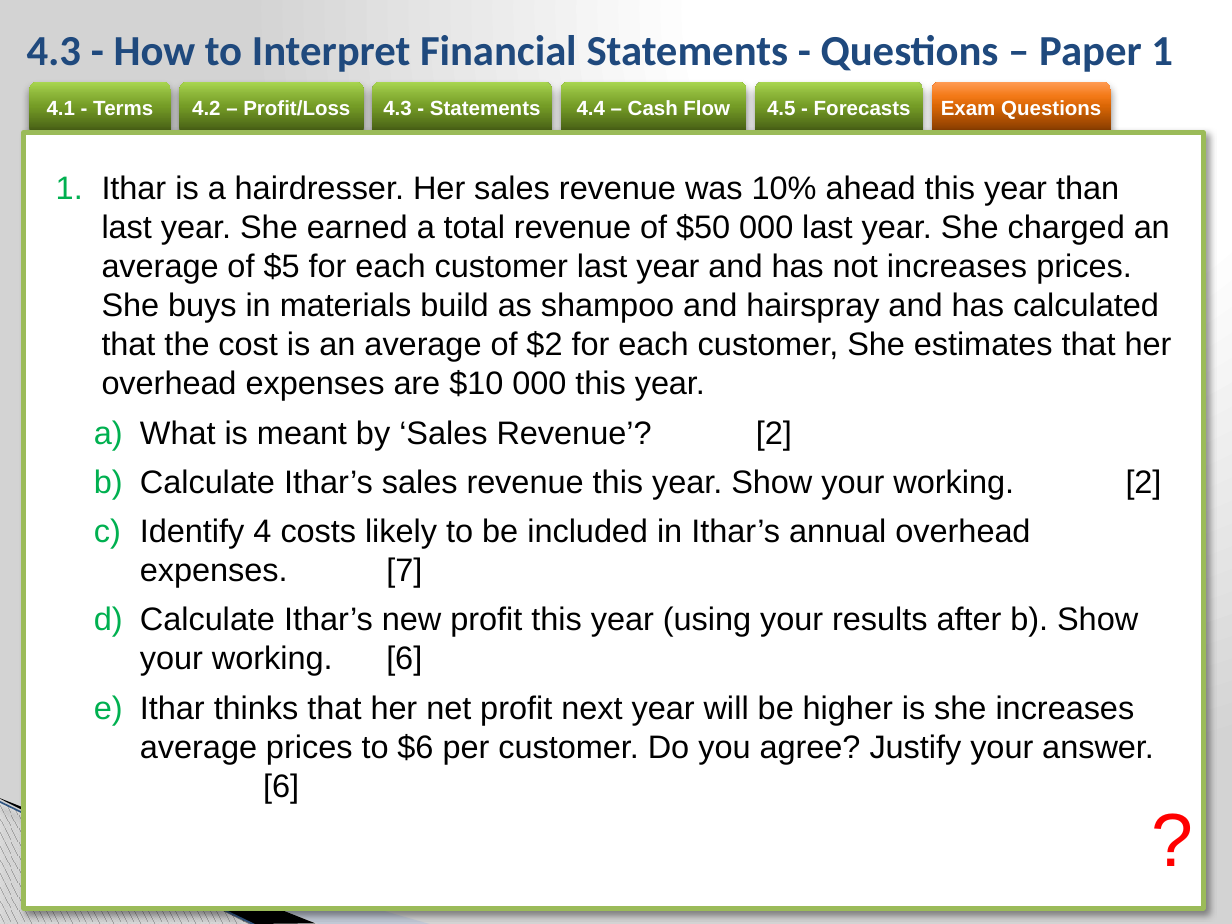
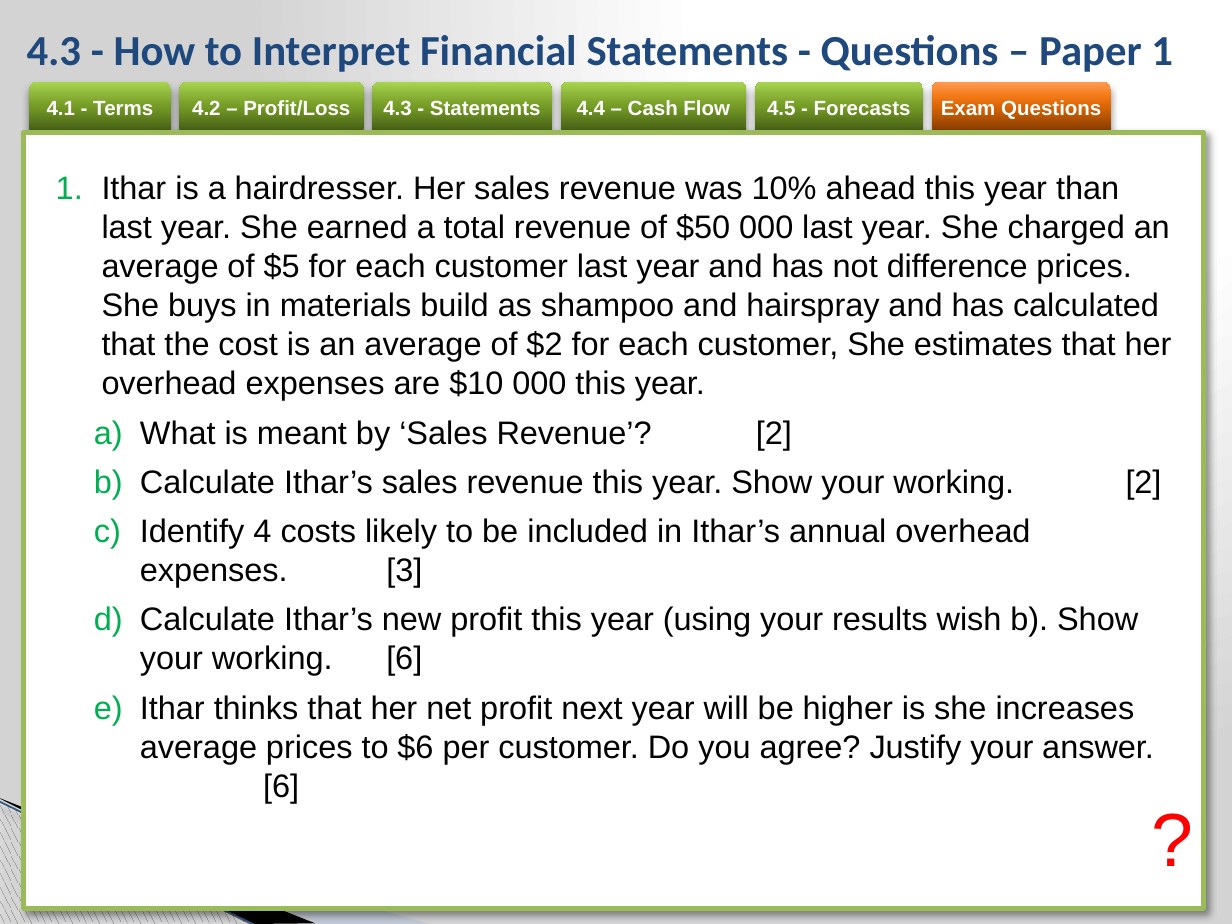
not increases: increases -> difference
7: 7 -> 3
after: after -> wish
